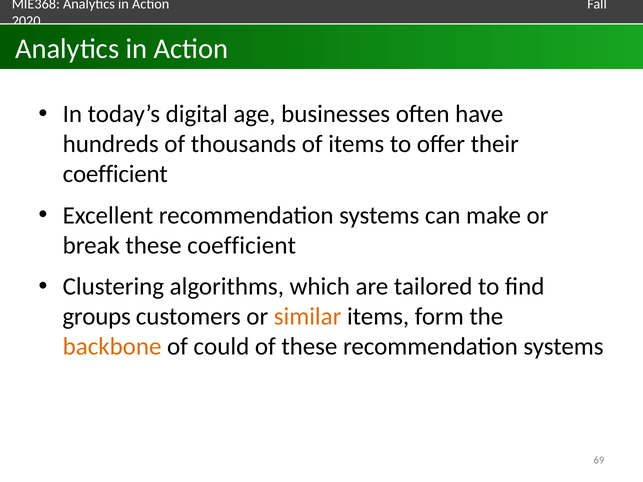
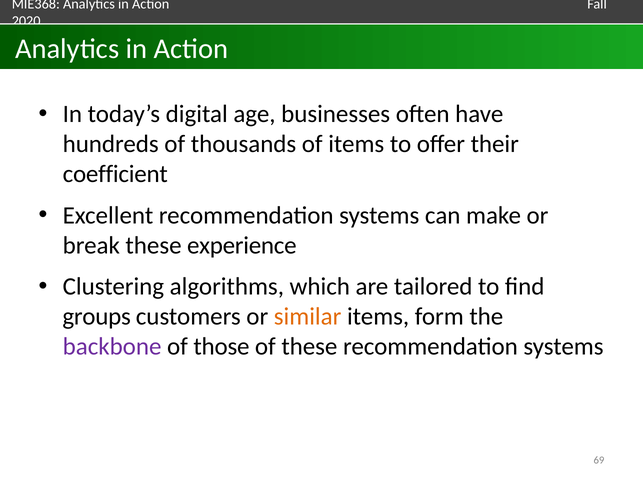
these coefficient: coefficient -> experience
backbone colour: orange -> purple
could: could -> those
